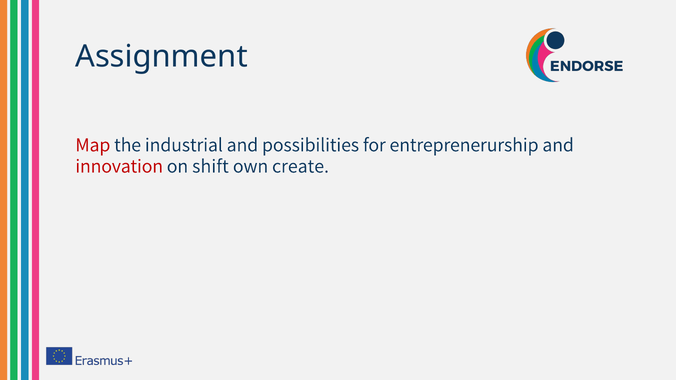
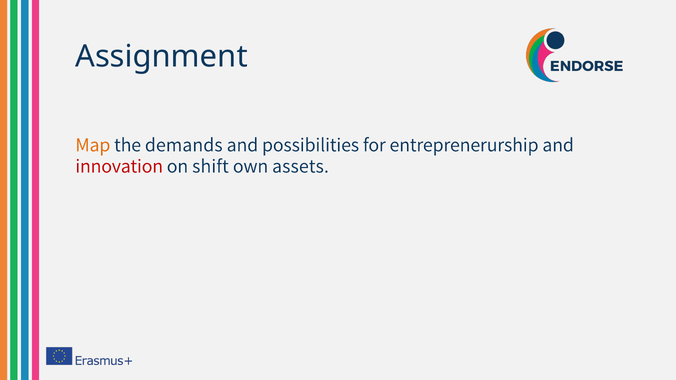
Map colour: red -> orange
industrial: industrial -> demands
create: create -> assets
